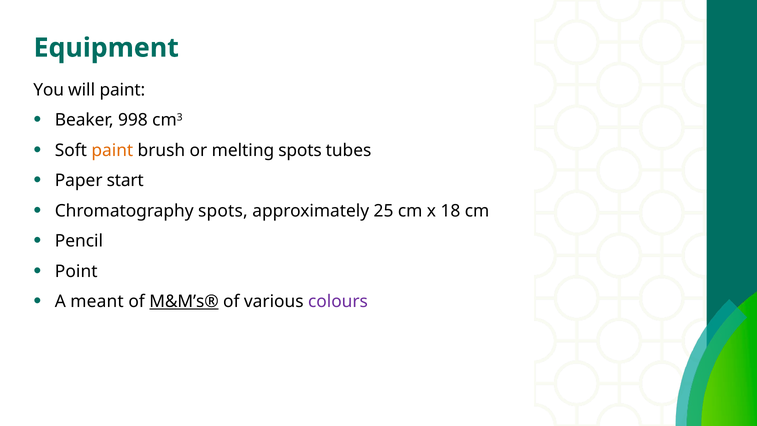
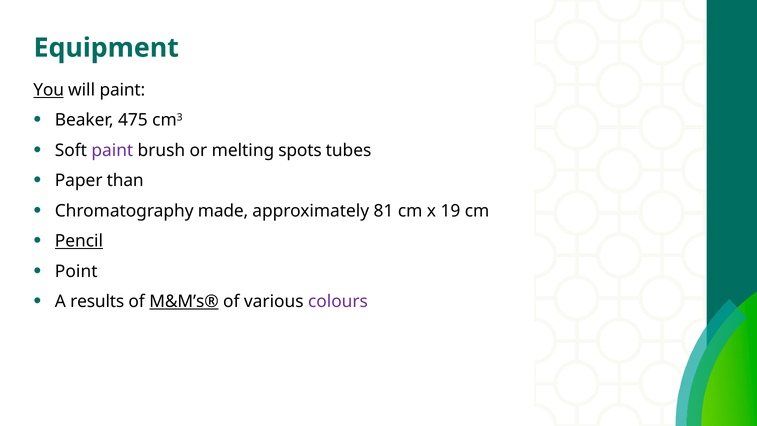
You underline: none -> present
998: 998 -> 475
paint at (112, 150) colour: orange -> purple
start: start -> than
Chromatography spots: spots -> made
25: 25 -> 81
18: 18 -> 19
Pencil underline: none -> present
meant: meant -> results
